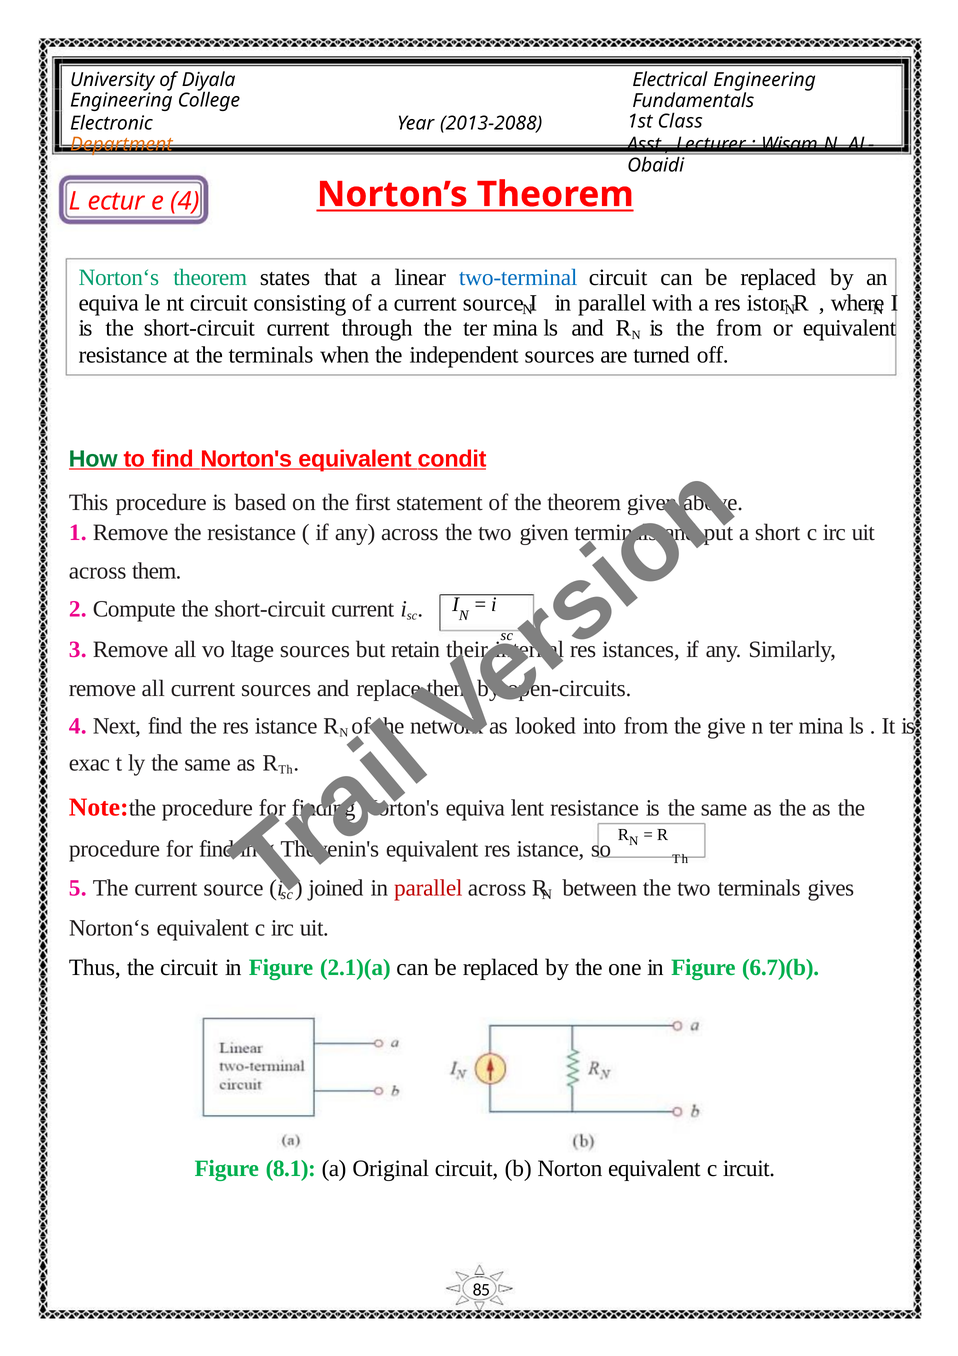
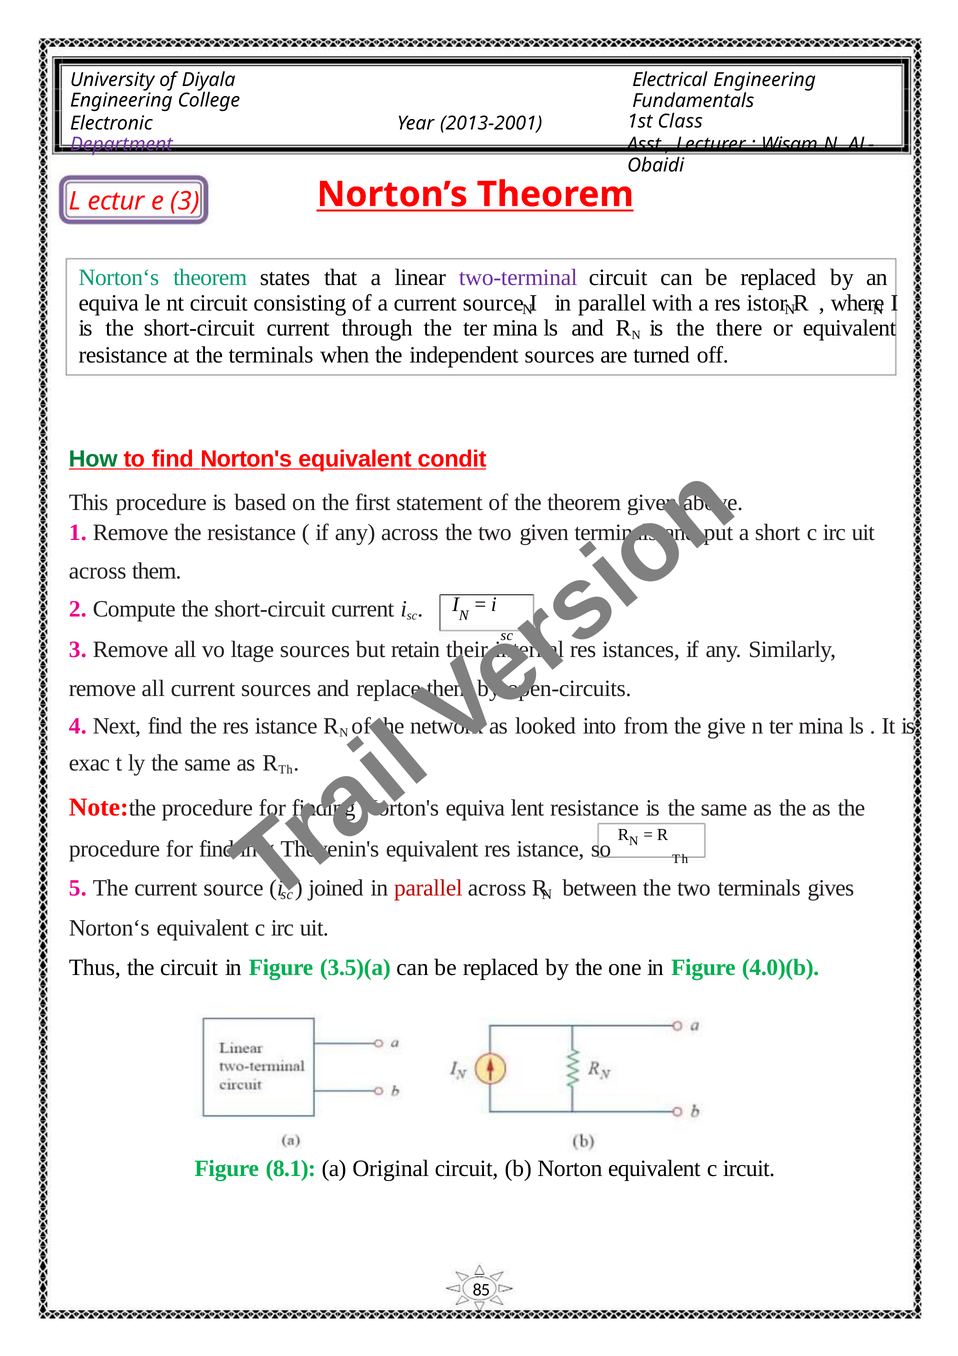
2013-2088: 2013-2088 -> 2013-2001
Department colour: orange -> purple
e 4: 4 -> 3
two-terminal colour: blue -> purple
the from: from -> there
2.1)(a: 2.1)(a -> 3.5)(a
6.7)(b: 6.7)(b -> 4.0)(b
